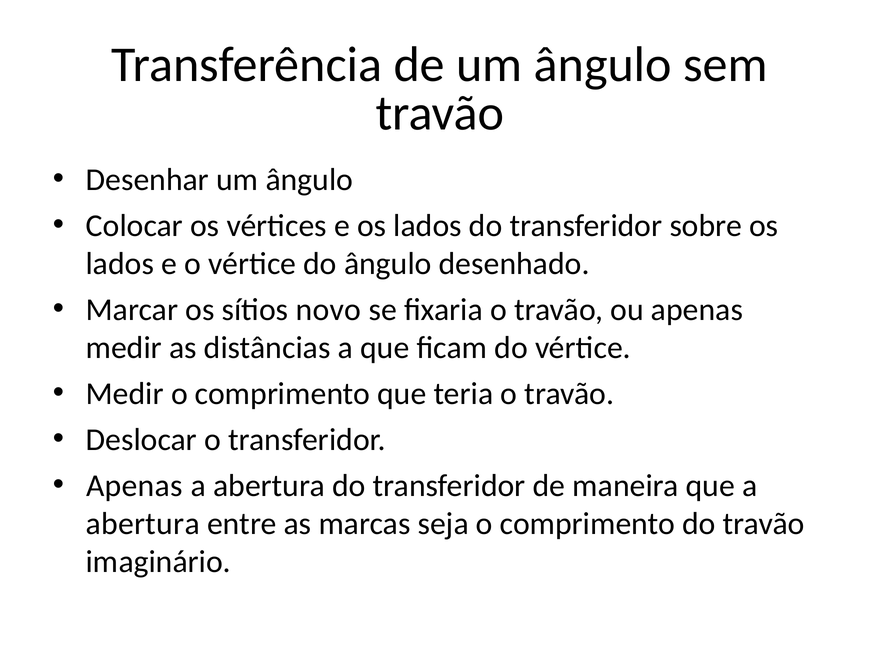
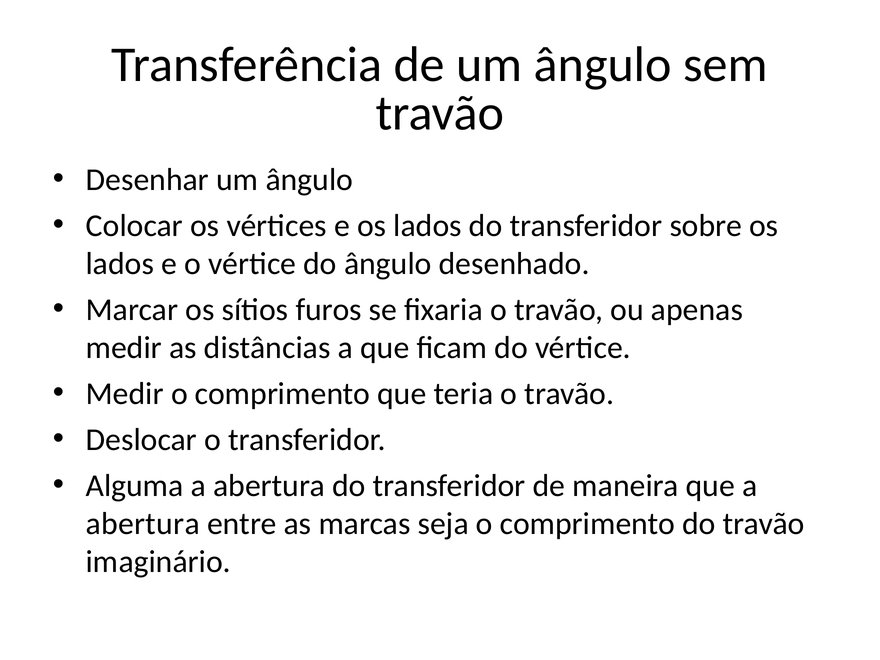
novo: novo -> furos
Apenas at (134, 486): Apenas -> Alguma
